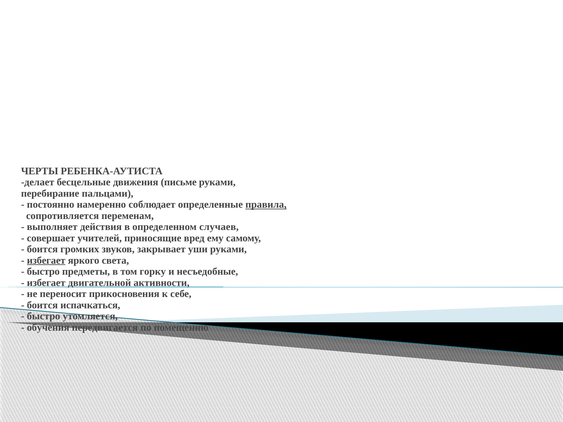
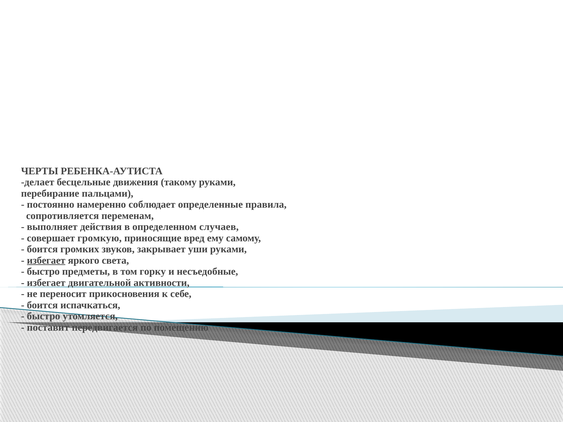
письме: письме -> такому
правила underline: present -> none
учителей: учителей -> громкую
обучения: обучения -> поставит
